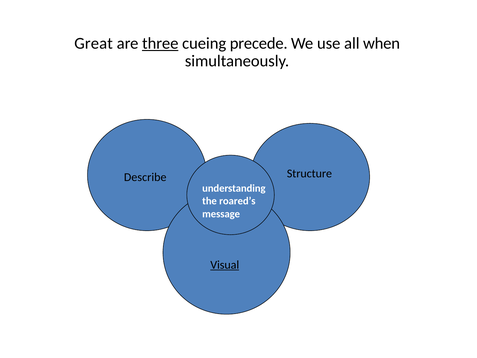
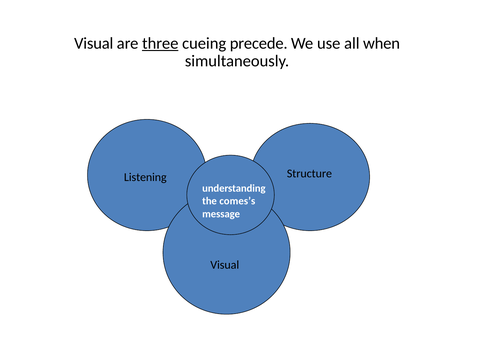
Great at (94, 43): Great -> Visual
Describe: Describe -> Listening
roared’s: roared’s -> comes’s
Visual at (225, 265) underline: present -> none
